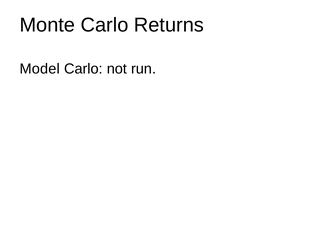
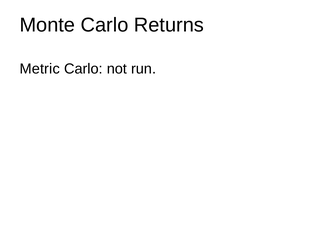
Model: Model -> Metric
